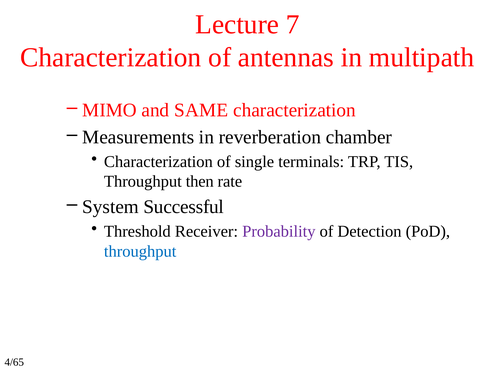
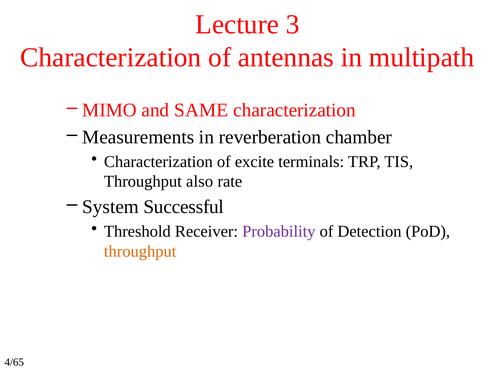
7: 7 -> 3
single: single -> excite
then: then -> also
throughput at (140, 251) colour: blue -> orange
